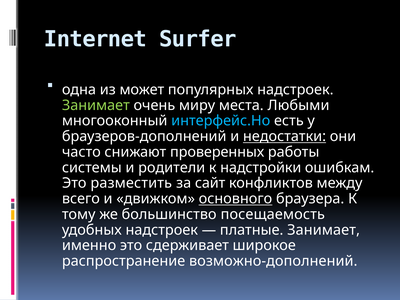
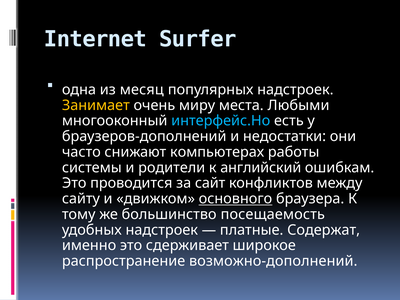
может: может -> месяц
Занимает at (96, 105) colour: light green -> yellow
недостатки underline: present -> none
проверенных: проверенных -> компьютерах
надстройки: надстройки -> английский
разместить: разместить -> проводится
всего: всего -> сайту
платные Занимает: Занимает -> Содержат
